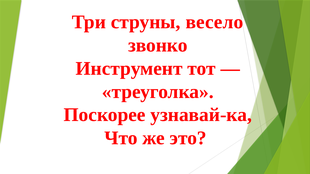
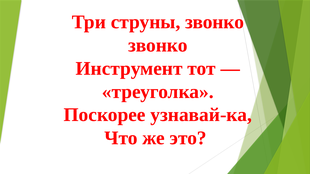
струны весело: весело -> звонко
